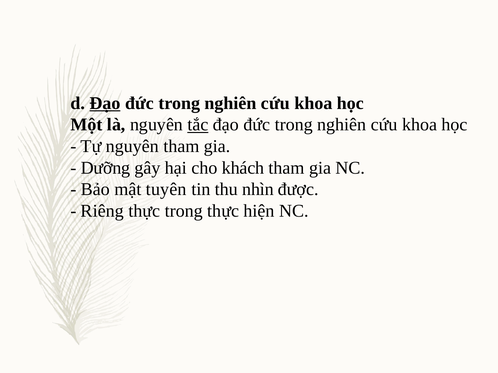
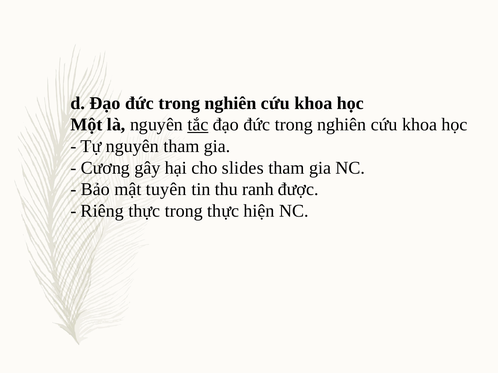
Đạo at (105, 103) underline: present -> none
Dưỡng: Dưỡng -> Cương
khách: khách -> slides
nhìn: nhìn -> ranh
